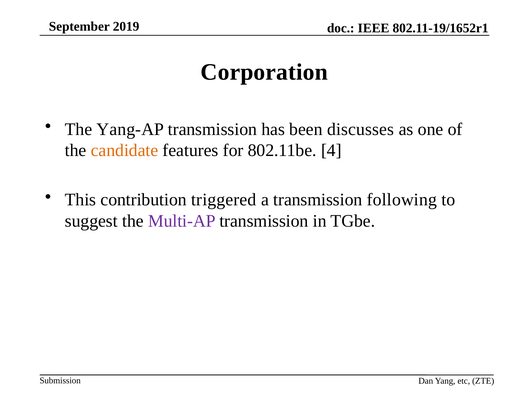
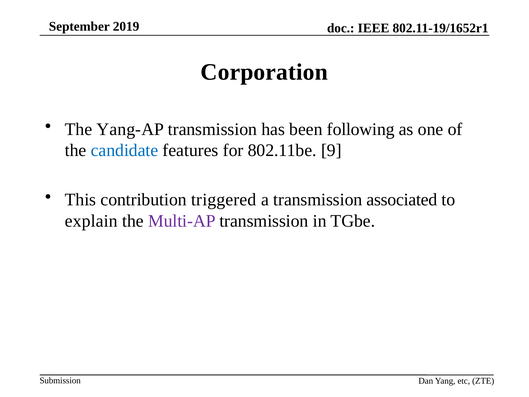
discusses: discusses -> following
candidate colour: orange -> blue
4: 4 -> 9
following: following -> associated
suggest: suggest -> explain
